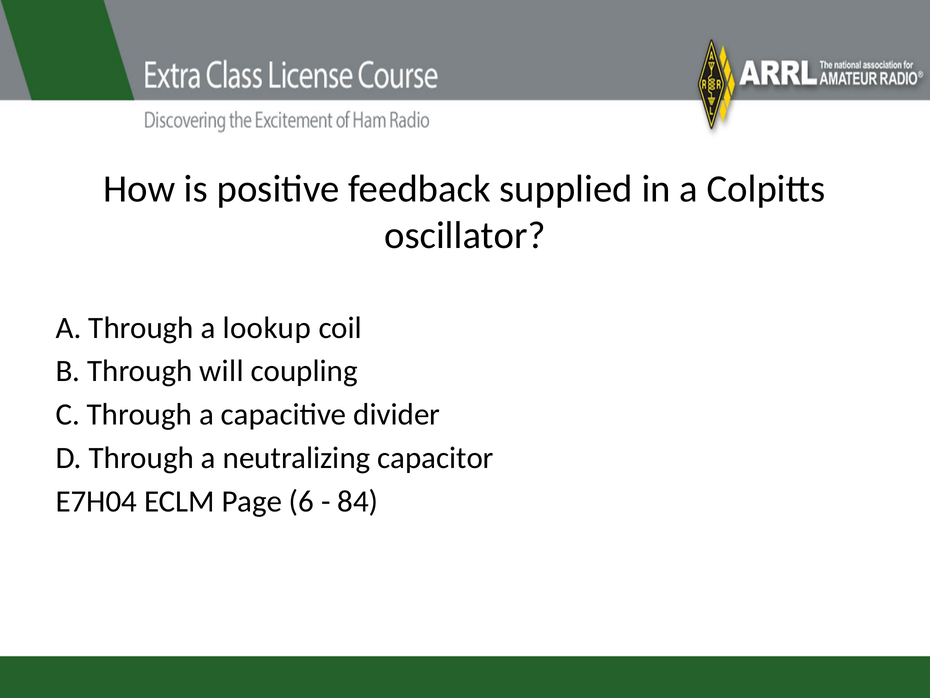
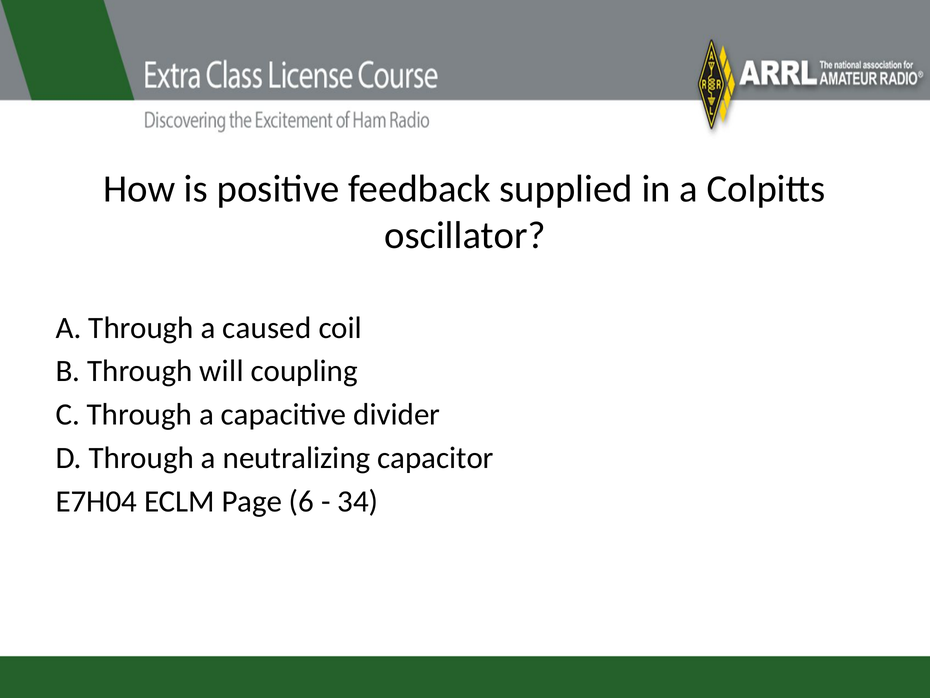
lookup: lookup -> caused
84: 84 -> 34
